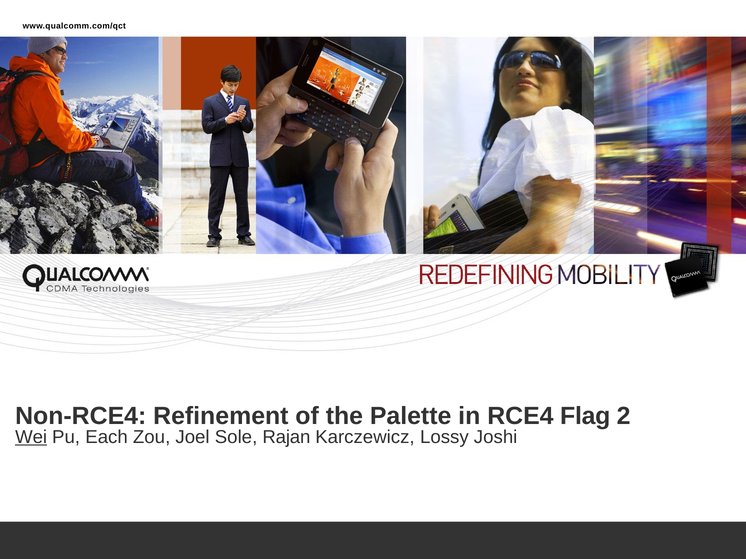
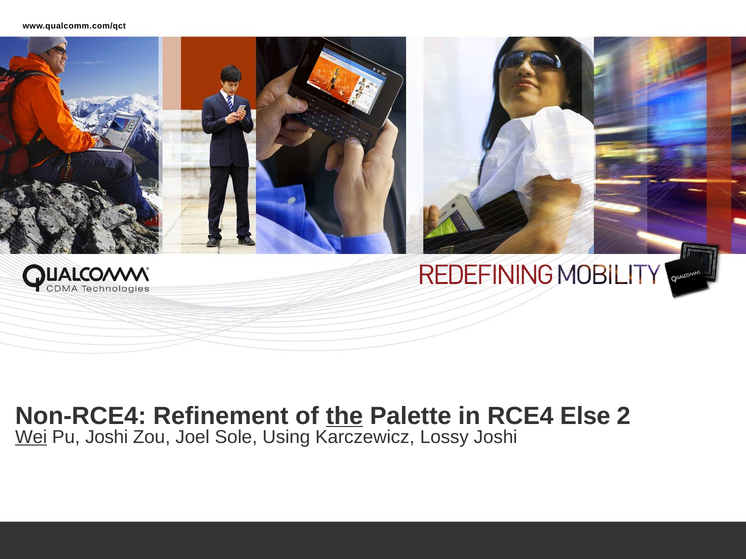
the underline: none -> present
Flag: Flag -> Else
Pu Each: Each -> Joshi
Rajan: Rajan -> Using
